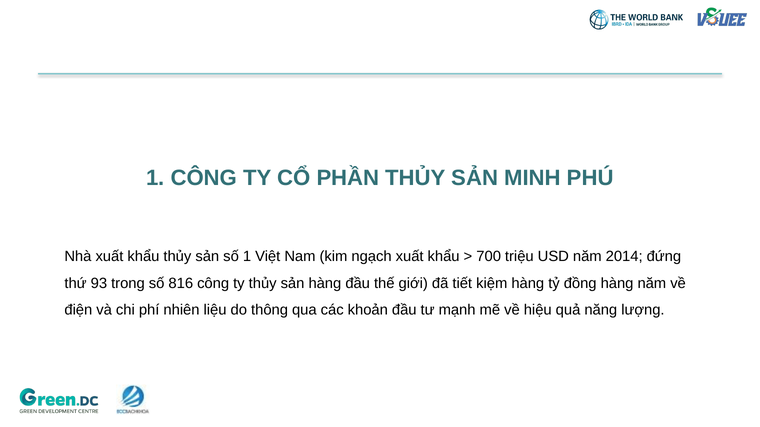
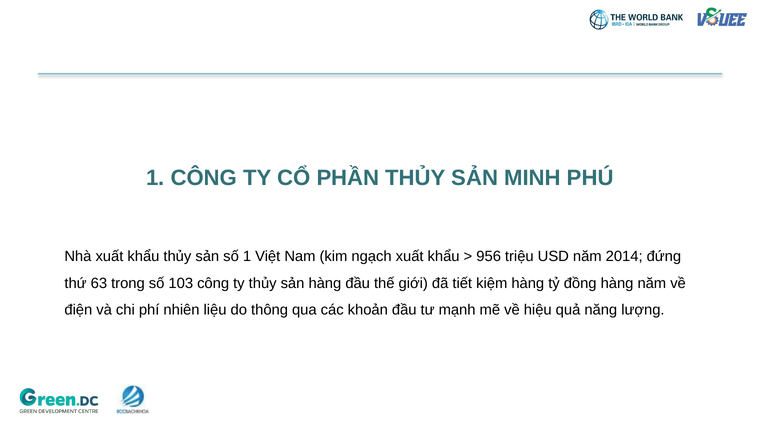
700: 700 -> 956
93: 93 -> 63
816: 816 -> 103
